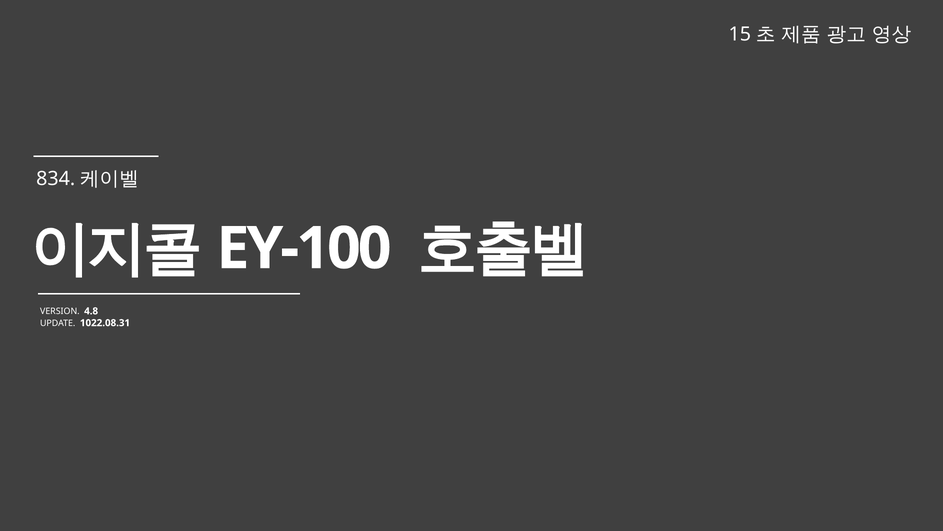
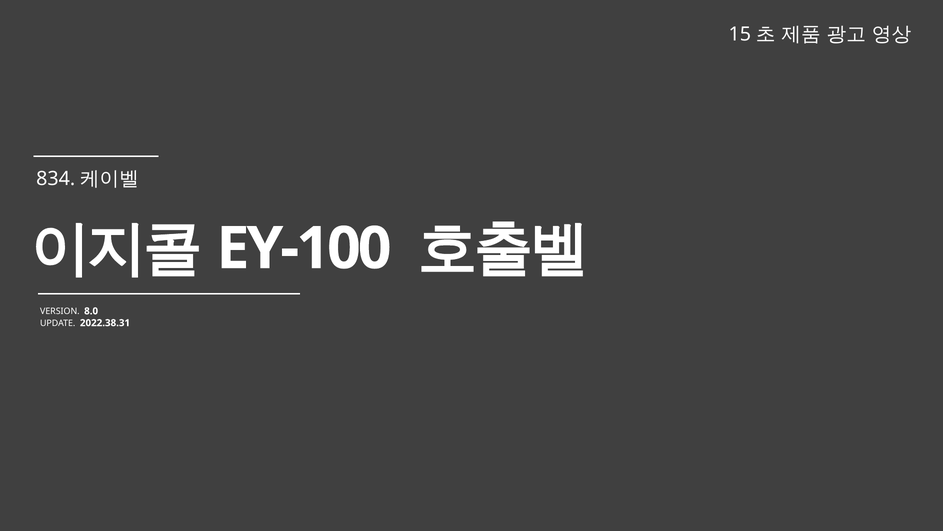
4.8: 4.8 -> 8.0
1022.08.31: 1022.08.31 -> 2022.38.31
